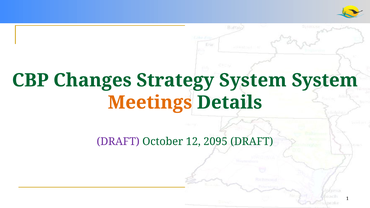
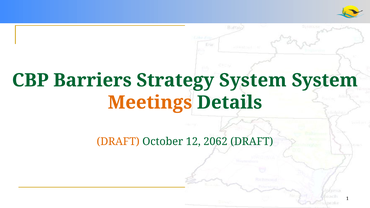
Changes: Changes -> Barriers
DRAFT at (118, 142) colour: purple -> orange
2095: 2095 -> 2062
